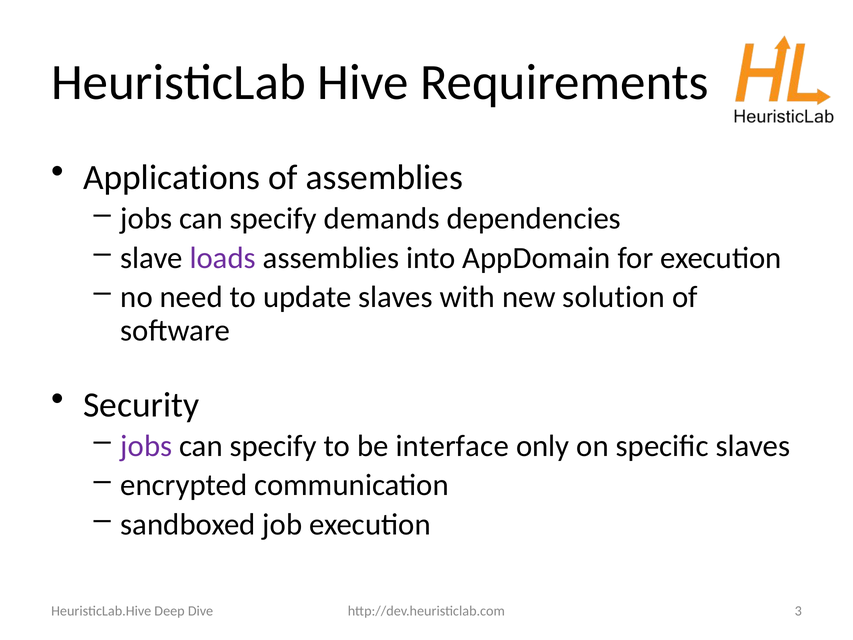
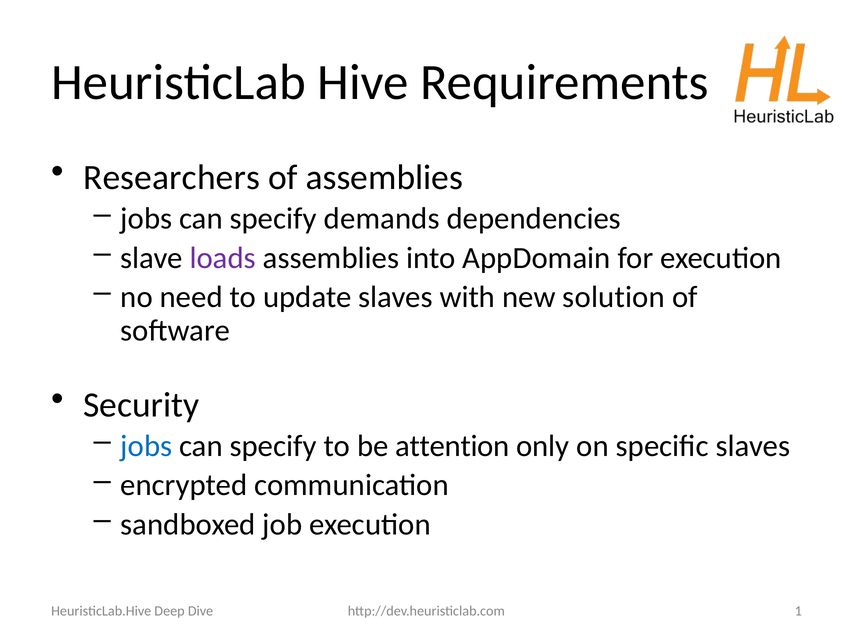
Applications: Applications -> Researchers
jobs at (146, 446) colour: purple -> blue
interface: interface -> attention
3: 3 -> 1
